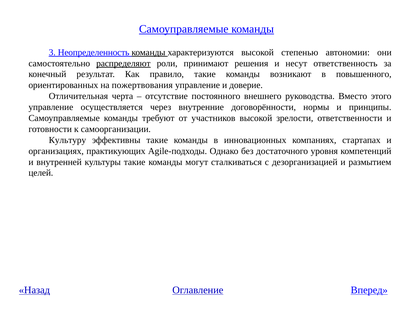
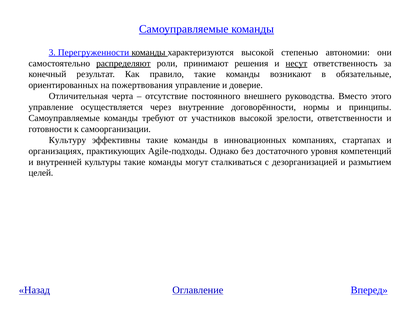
Неопределенность: Неопределенность -> Перегруженности
несут underline: none -> present
повышенного: повышенного -> обязательные
